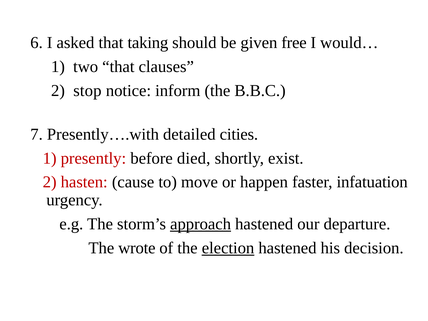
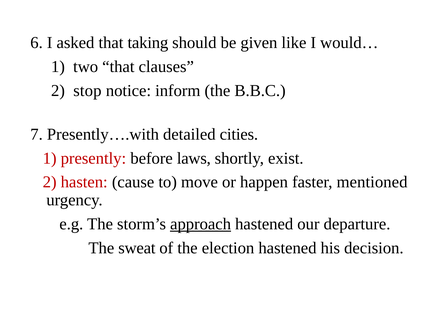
free: free -> like
died: died -> laws
infatuation: infatuation -> mentioned
wrote: wrote -> sweat
election underline: present -> none
